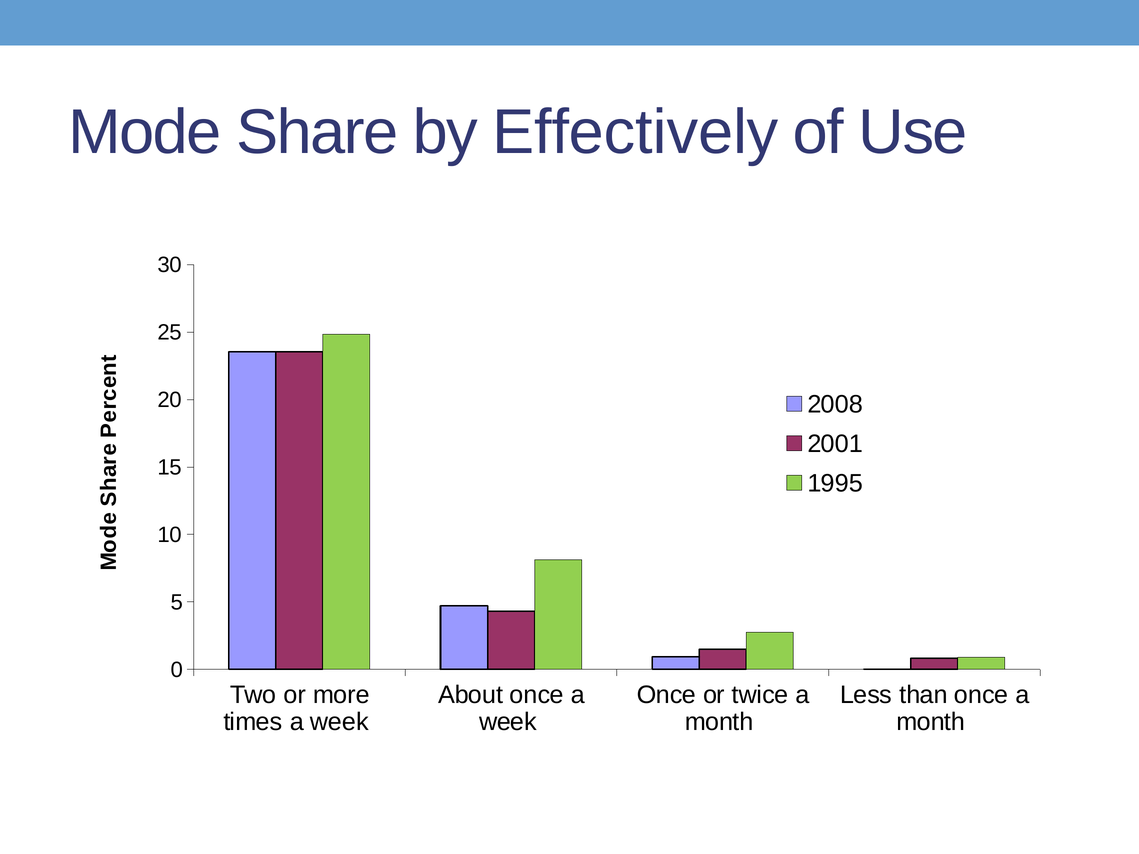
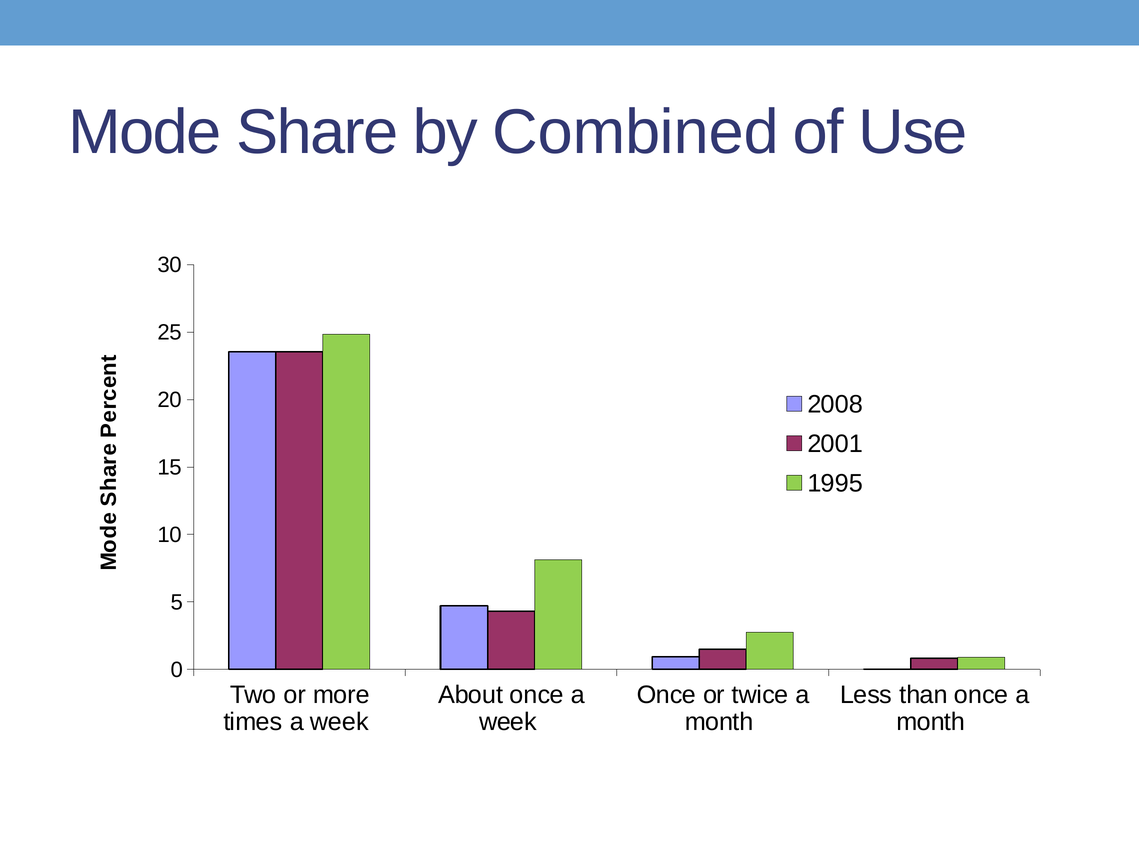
Effectively: Effectively -> Combined
